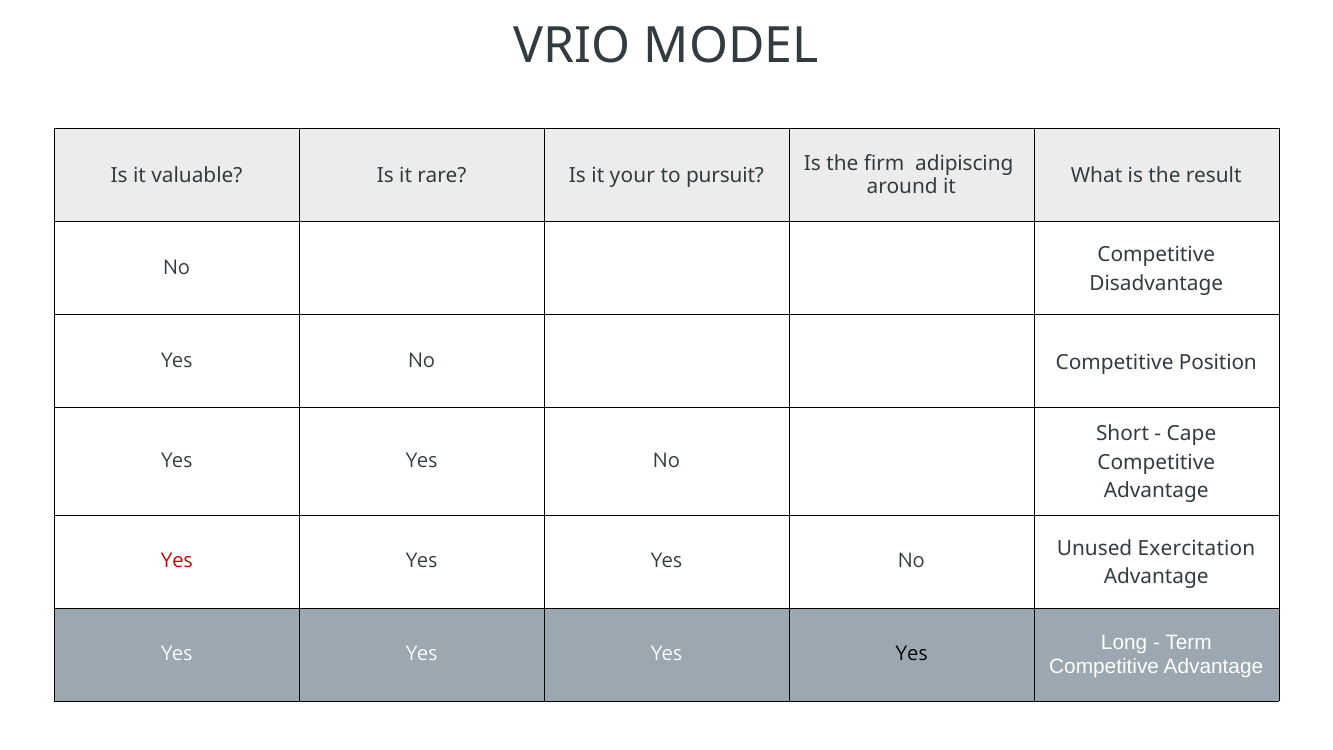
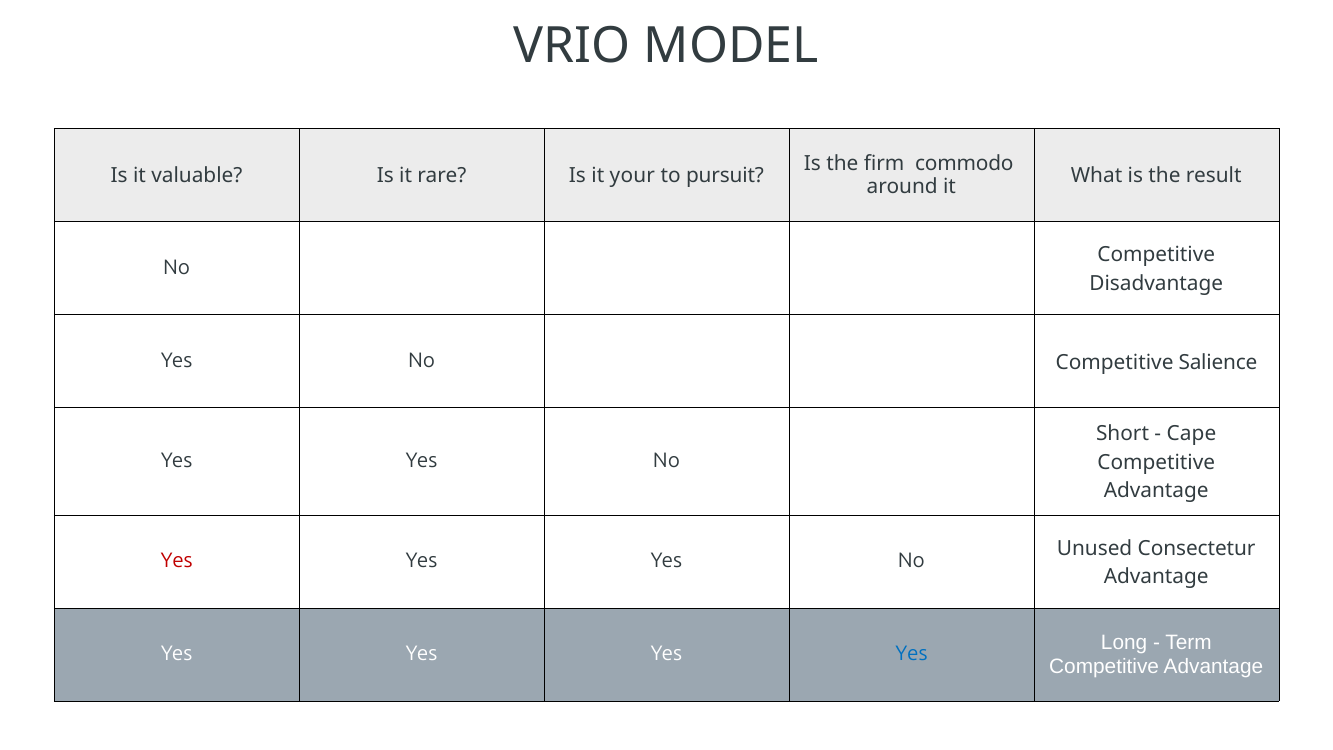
adipiscing: adipiscing -> commodo
Position: Position -> Salience
Exercitation: Exercitation -> Consectetur
Yes at (911, 654) colour: black -> blue
